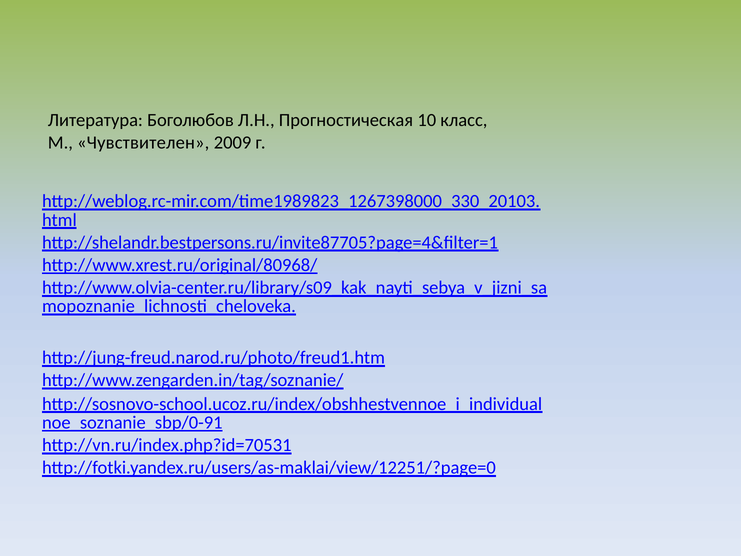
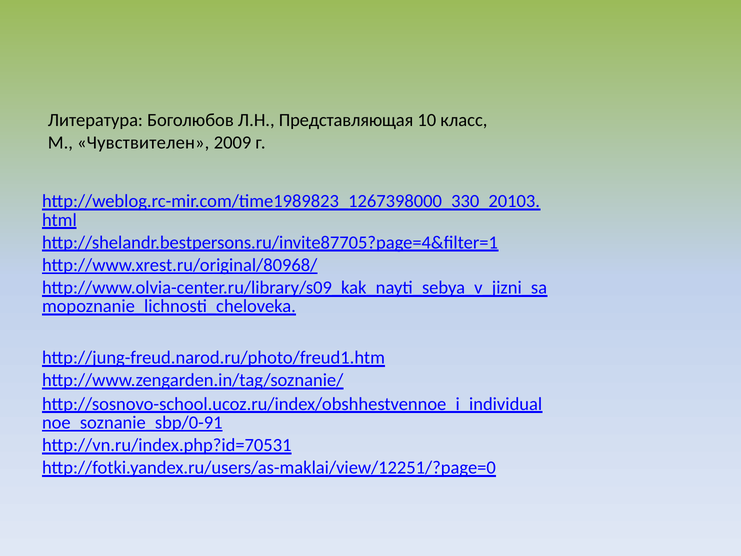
Прогностическая: Прогностическая -> Представляющая
